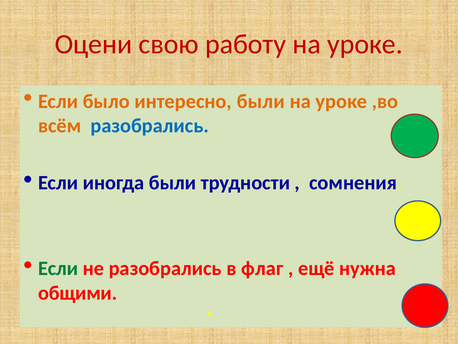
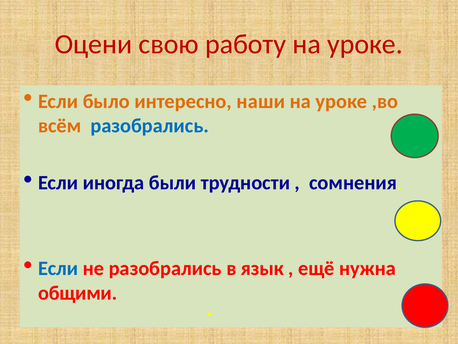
интересно были: были -> наши
Если at (58, 268) colour: green -> blue
флаг: флаг -> язык
